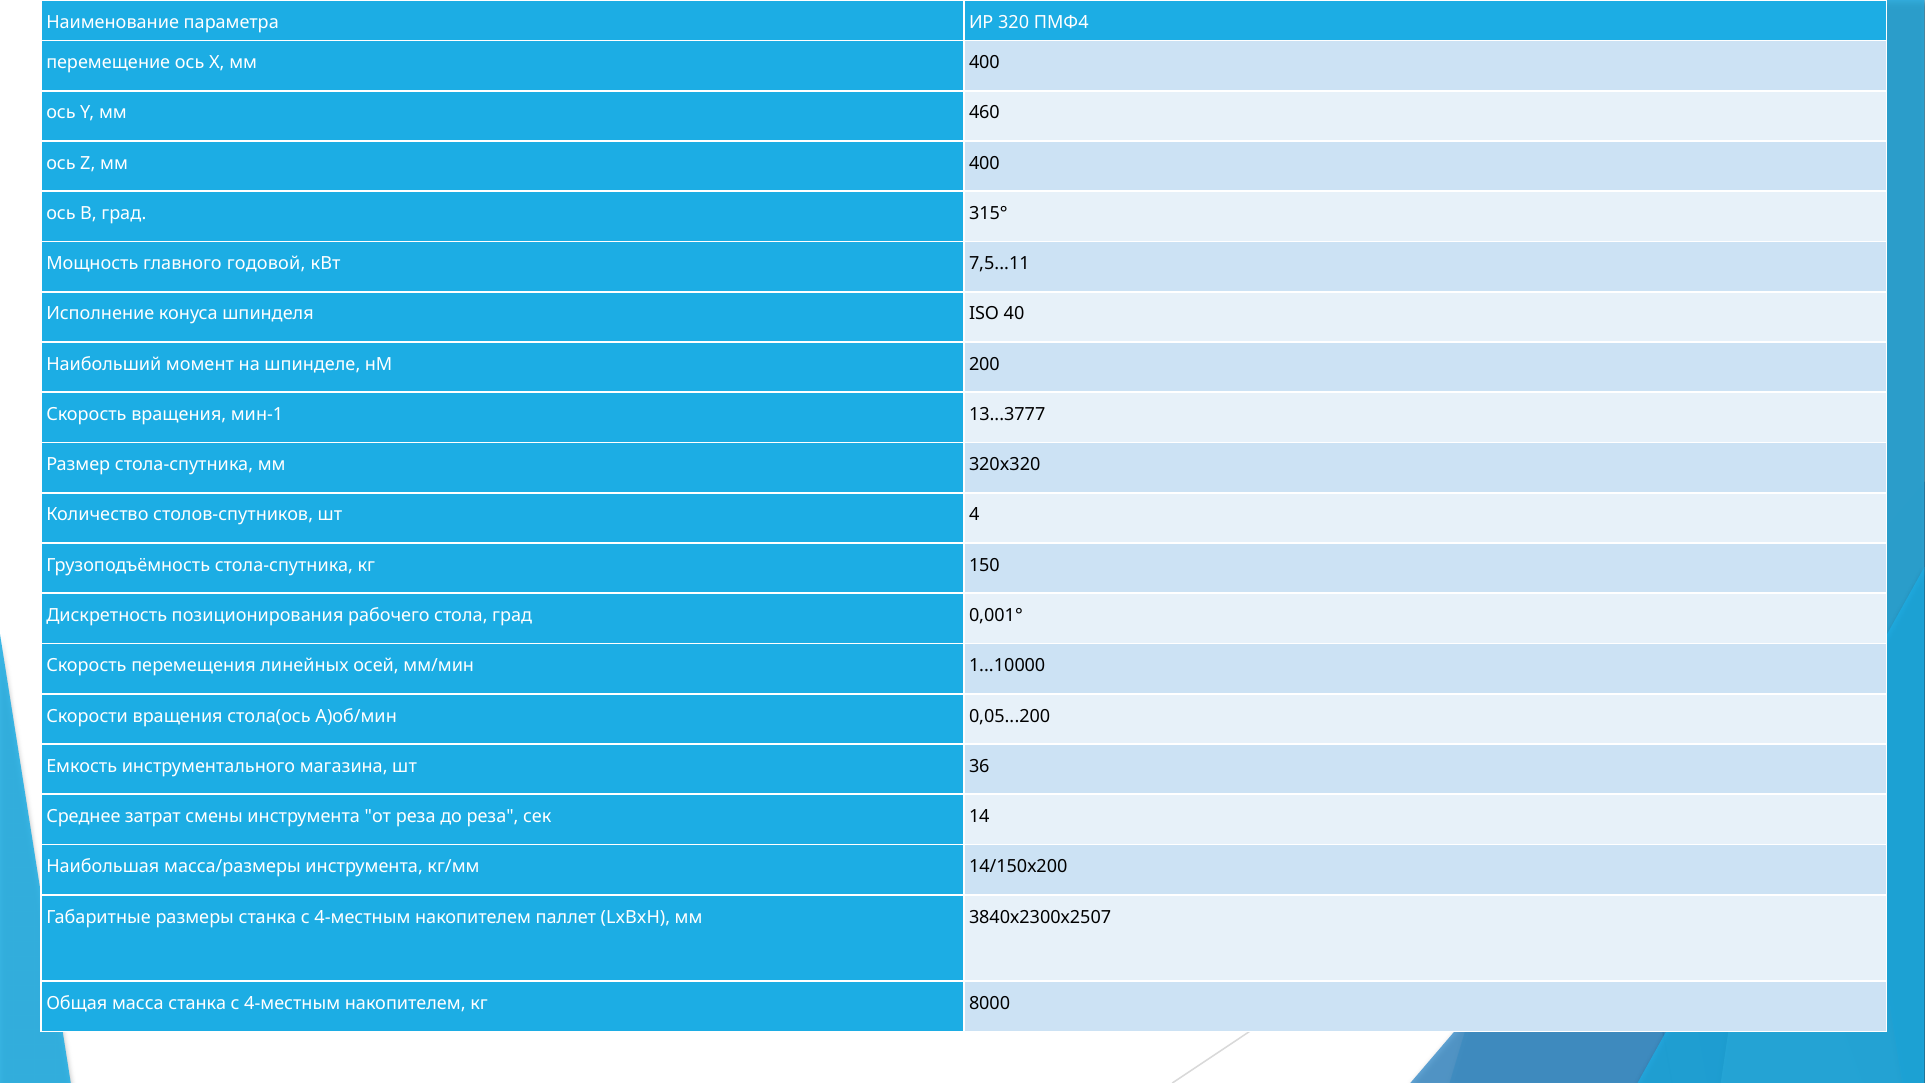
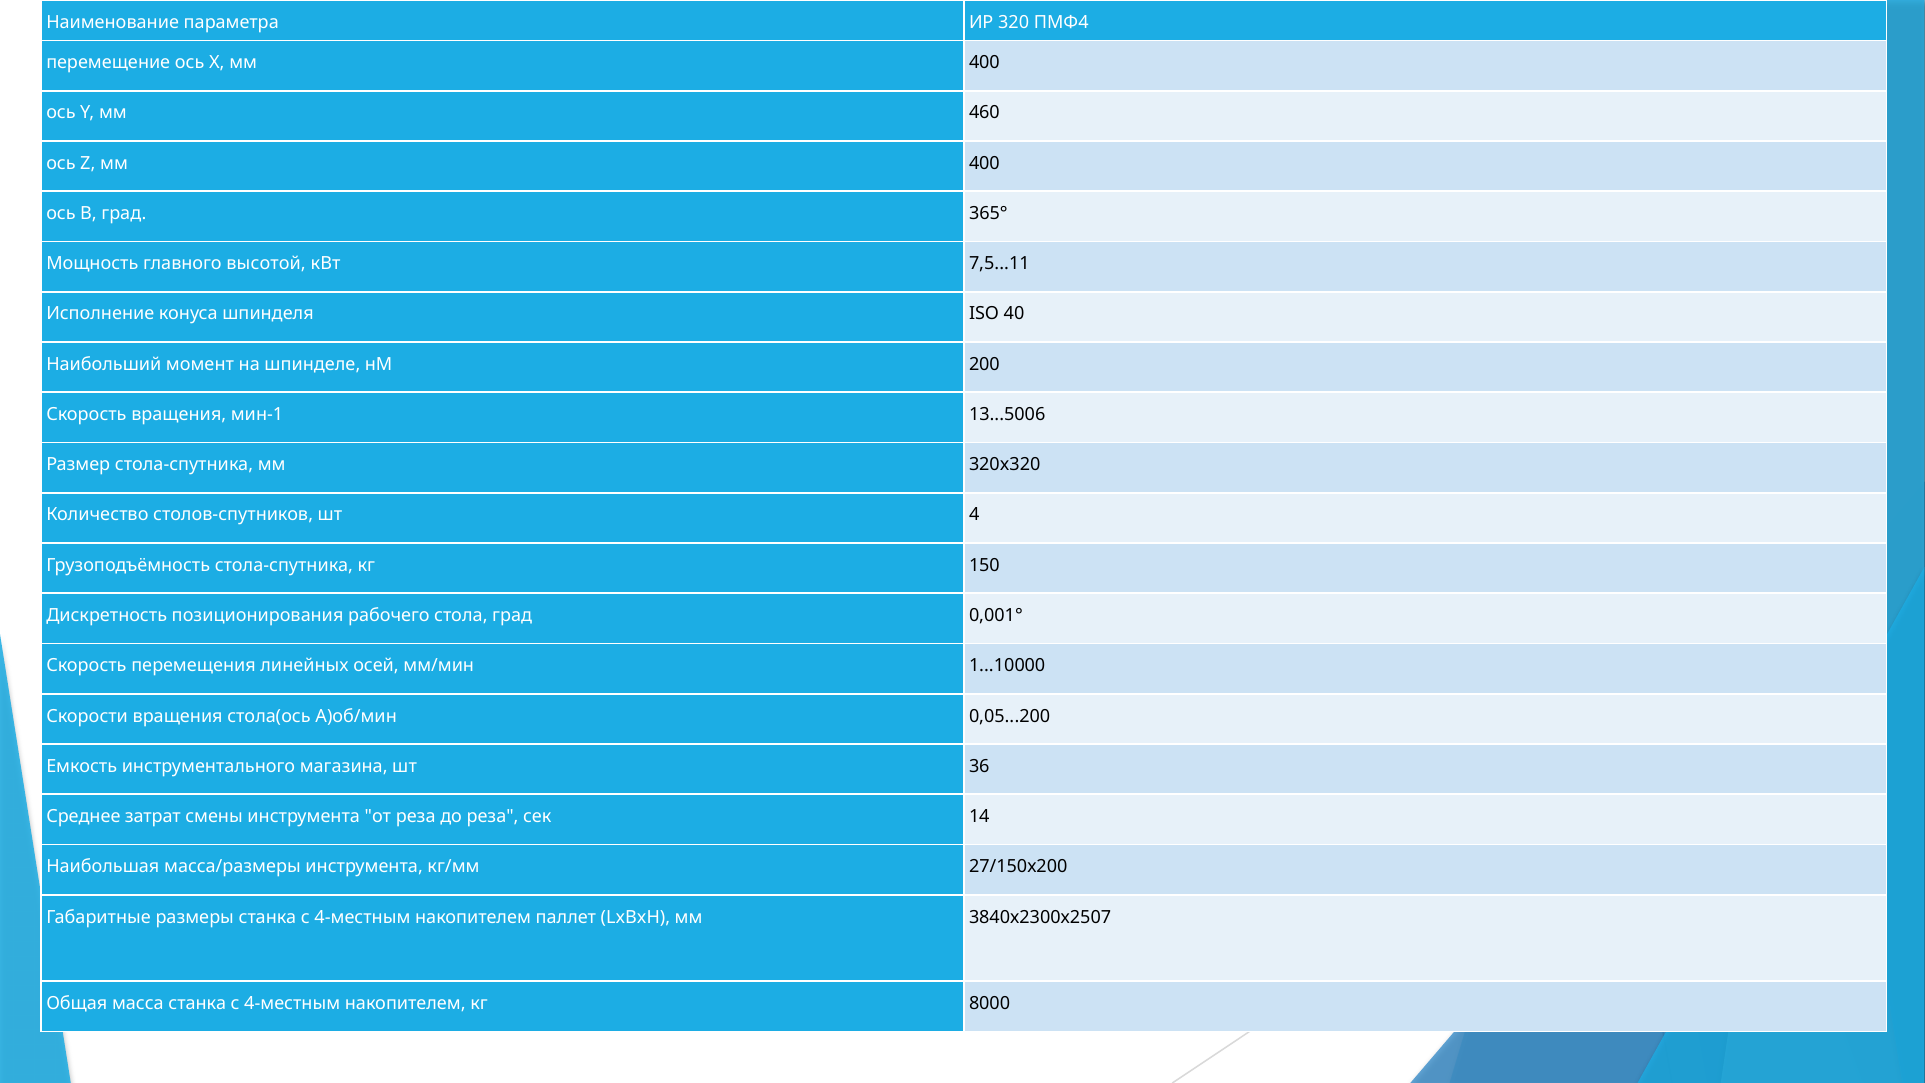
315°: 315° -> 365°
годовой: годовой -> высотой
13...3777: 13...3777 -> 13...5006
14/150х200: 14/150х200 -> 27/150х200
